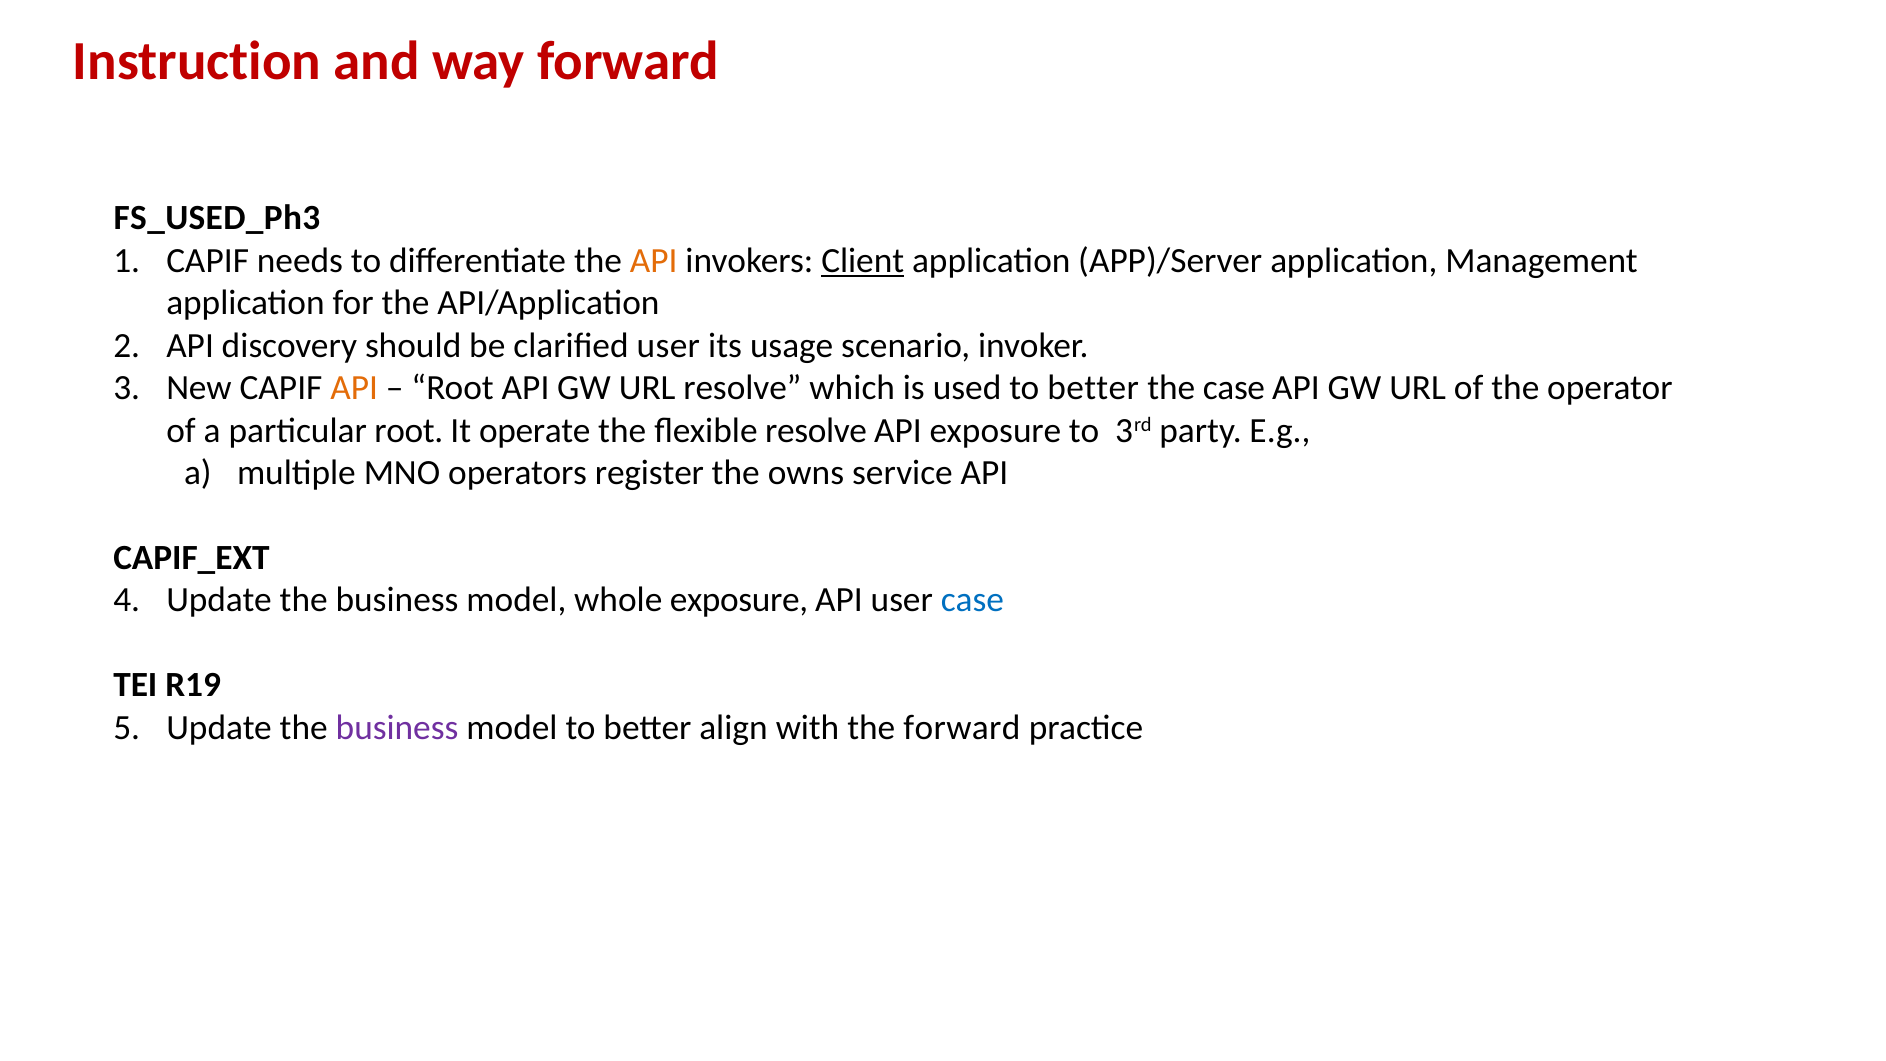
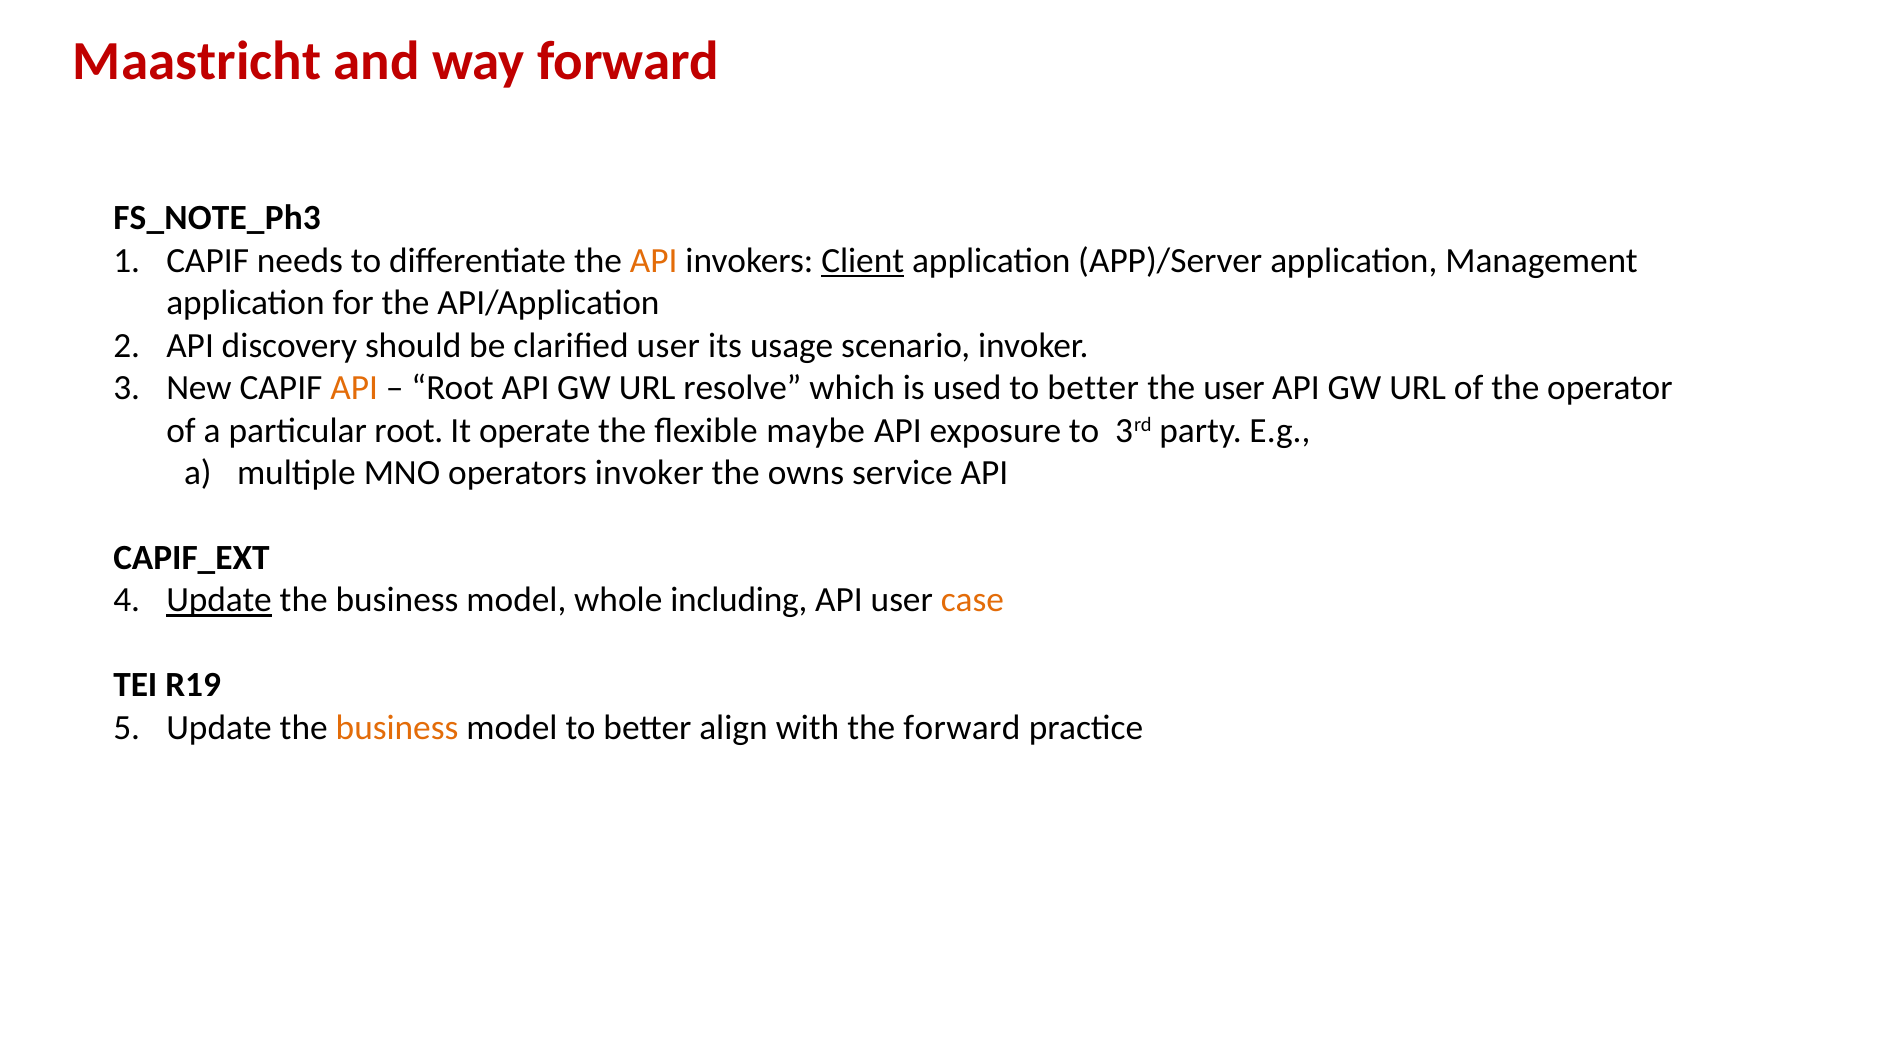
Instruction: Instruction -> Maastricht
FS_USED_Ph3: FS_USED_Ph3 -> FS_NOTE_Ph3
the case: case -> user
flexible resolve: resolve -> maybe
operators register: register -> invoker
Update at (219, 600) underline: none -> present
whole exposure: exposure -> including
case at (972, 600) colour: blue -> orange
business at (397, 727) colour: purple -> orange
